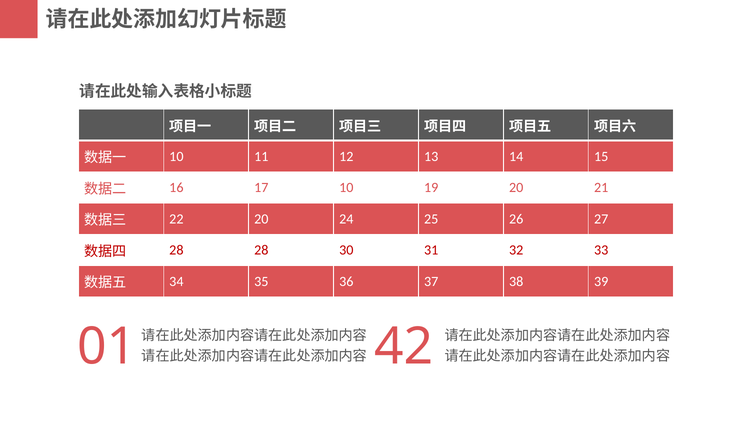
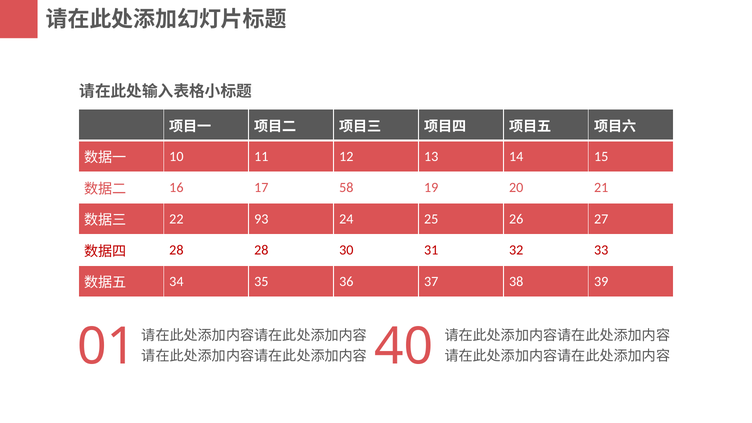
17 10: 10 -> 58
22 20: 20 -> 93
42: 42 -> 40
